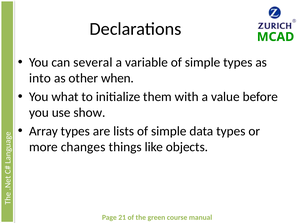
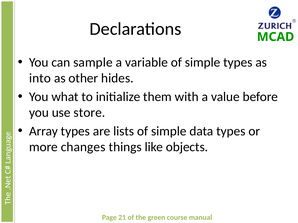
several: several -> sample
when: when -> hides
show: show -> store
